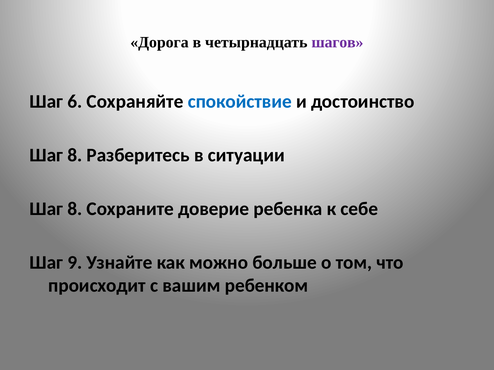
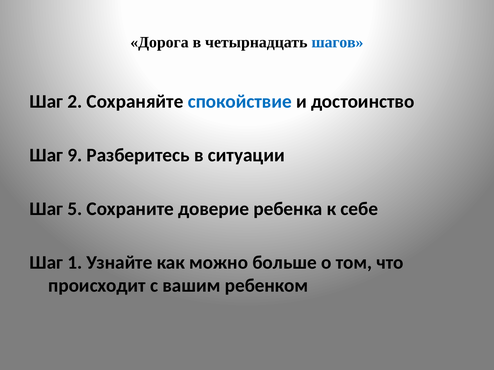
шагов colour: purple -> blue
6: 6 -> 2
8 at (75, 155): 8 -> 9
8 at (75, 209): 8 -> 5
9: 9 -> 1
